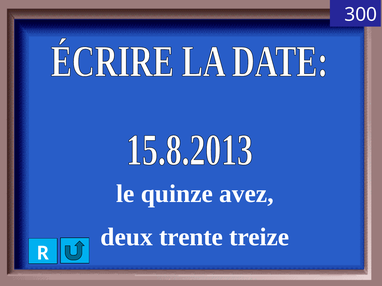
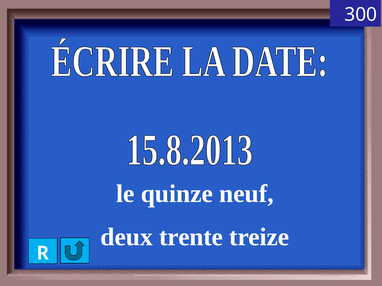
avez: avez -> neuf
